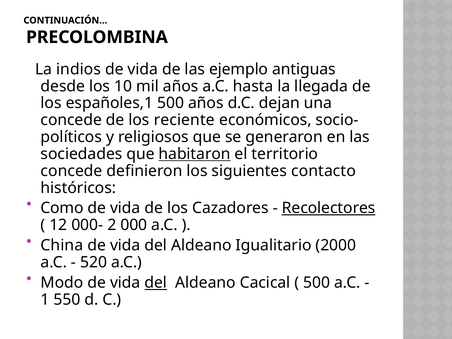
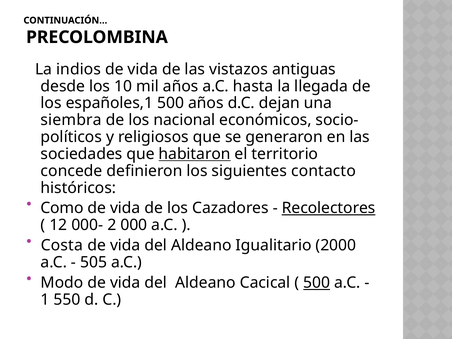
ejemplo: ejemplo -> vistazos
concede at (71, 120): concede -> siembra
reciente: reciente -> nacional
China: China -> Costa
520: 520 -> 505
del at (156, 283) underline: present -> none
500 at (317, 283) underline: none -> present
